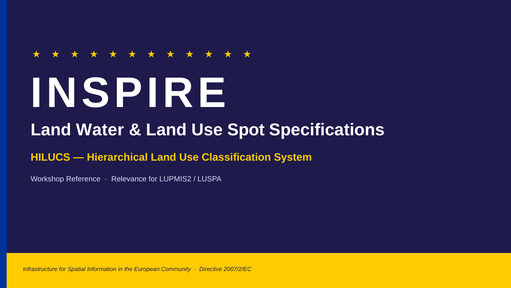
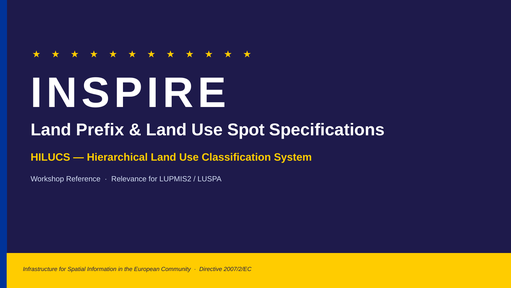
Water: Water -> Prefix
